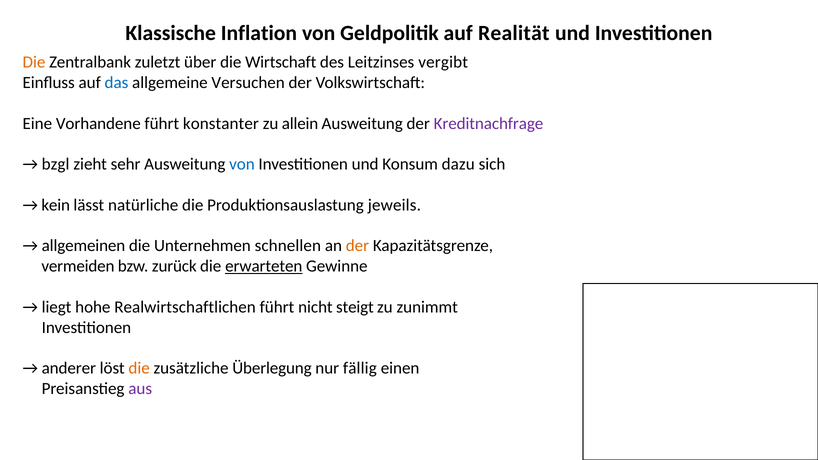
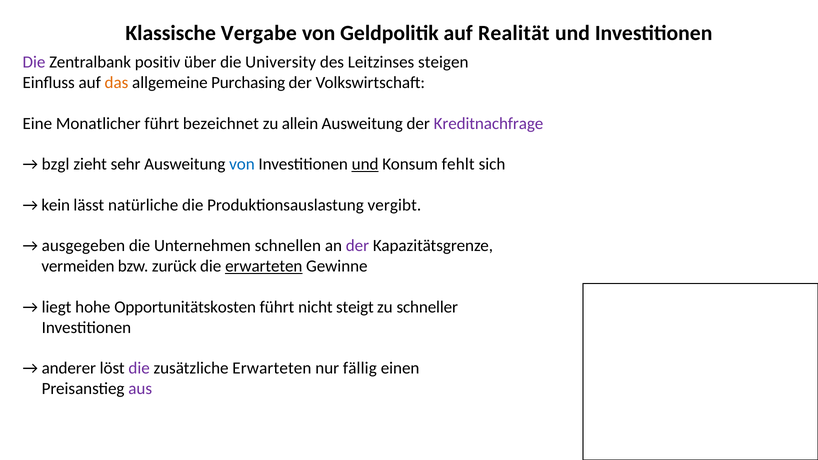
Inflation: Inflation -> Vergabe
Die at (34, 62) colour: orange -> purple
zuletzt: zuletzt -> positiv
Wirtschaft: Wirtschaft -> University
vergibt: vergibt -> steigen
das colour: blue -> orange
Versuchen: Versuchen -> Purchasing
Vorhandene: Vorhandene -> Monatlicher
konstanter: konstanter -> bezeichnet
und at (365, 164) underline: none -> present
dazu: dazu -> fehlt
jeweils: jeweils -> vergibt
allgemeinen: allgemeinen -> ausgegeben
der at (357, 246) colour: orange -> purple
Realwirtschaftlichen: Realwirtschaftlichen -> Opportunitätskosten
zunimmt: zunimmt -> schneller
die at (139, 368) colour: orange -> purple
zusätzliche Überlegung: Überlegung -> Erwarteten
